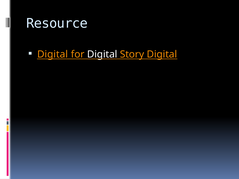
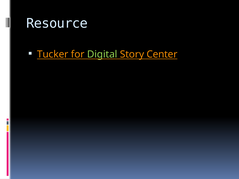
Digital at (53, 54): Digital -> Tucker
Digital at (102, 54) colour: white -> light green
Story Digital: Digital -> Center
